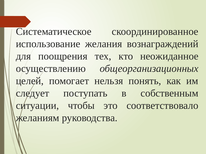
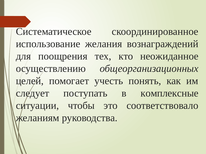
нельзя: нельзя -> учесть
собственным: собственным -> комплексные
